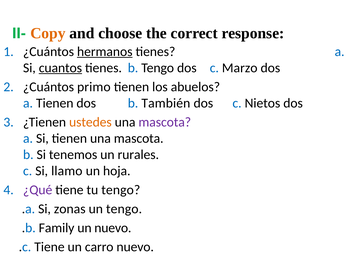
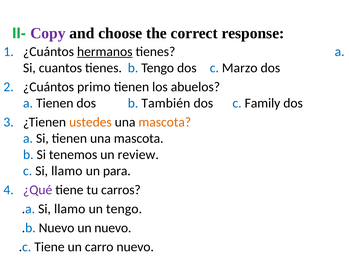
Copy colour: orange -> purple
cuantos underline: present -> none
Nietos: Nietos -> Family
mascota at (165, 122) colour: purple -> orange
rurales: rurales -> review
hoja: hoja -> para
tu tengo: tengo -> carros
.a Si zonas: zonas -> llamo
.b Family: Family -> Nuevo
